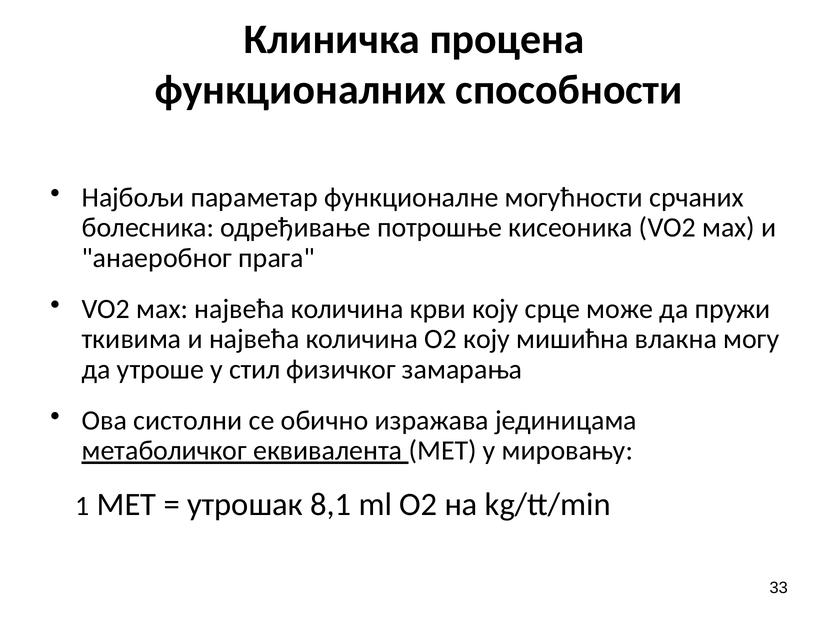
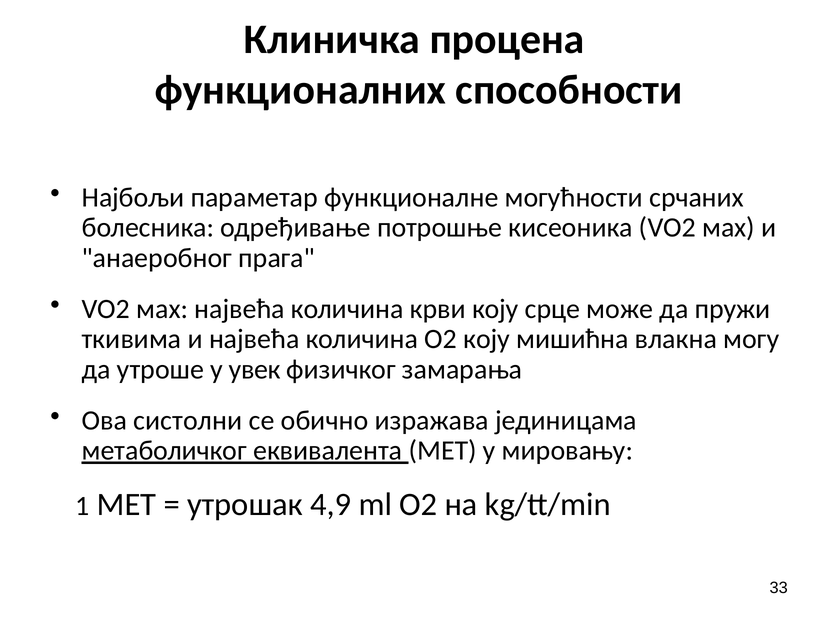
стил: стил -> увек
8,1: 8,1 -> 4,9
